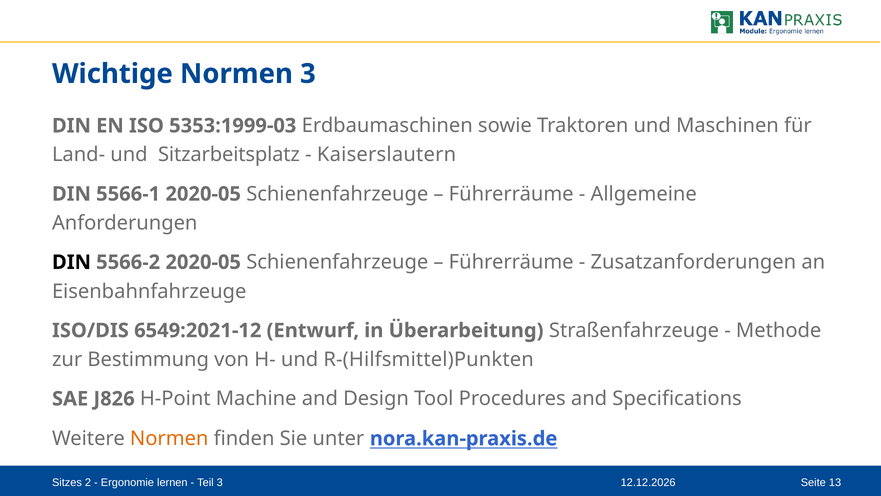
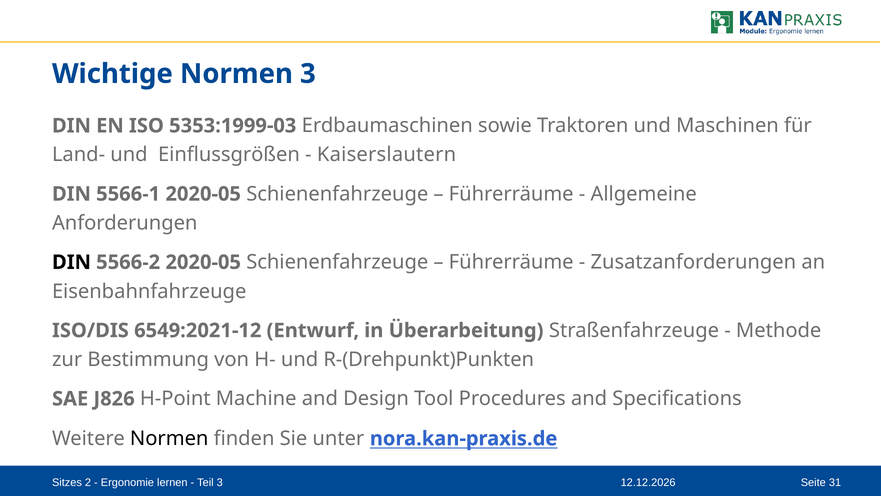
Sitzarbeitsplatz: Sitzarbeitsplatz -> Einflussgrößen
R-(Hilfsmittel)Punkten: R-(Hilfsmittel)Punkten -> R-(Drehpunkt)Punkten
Normen at (169, 438) colour: orange -> black
13: 13 -> 31
